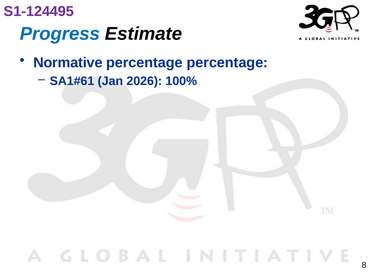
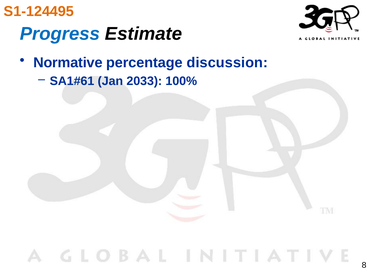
S1-124495 colour: purple -> orange
percentage percentage: percentage -> discussion
2026: 2026 -> 2033
